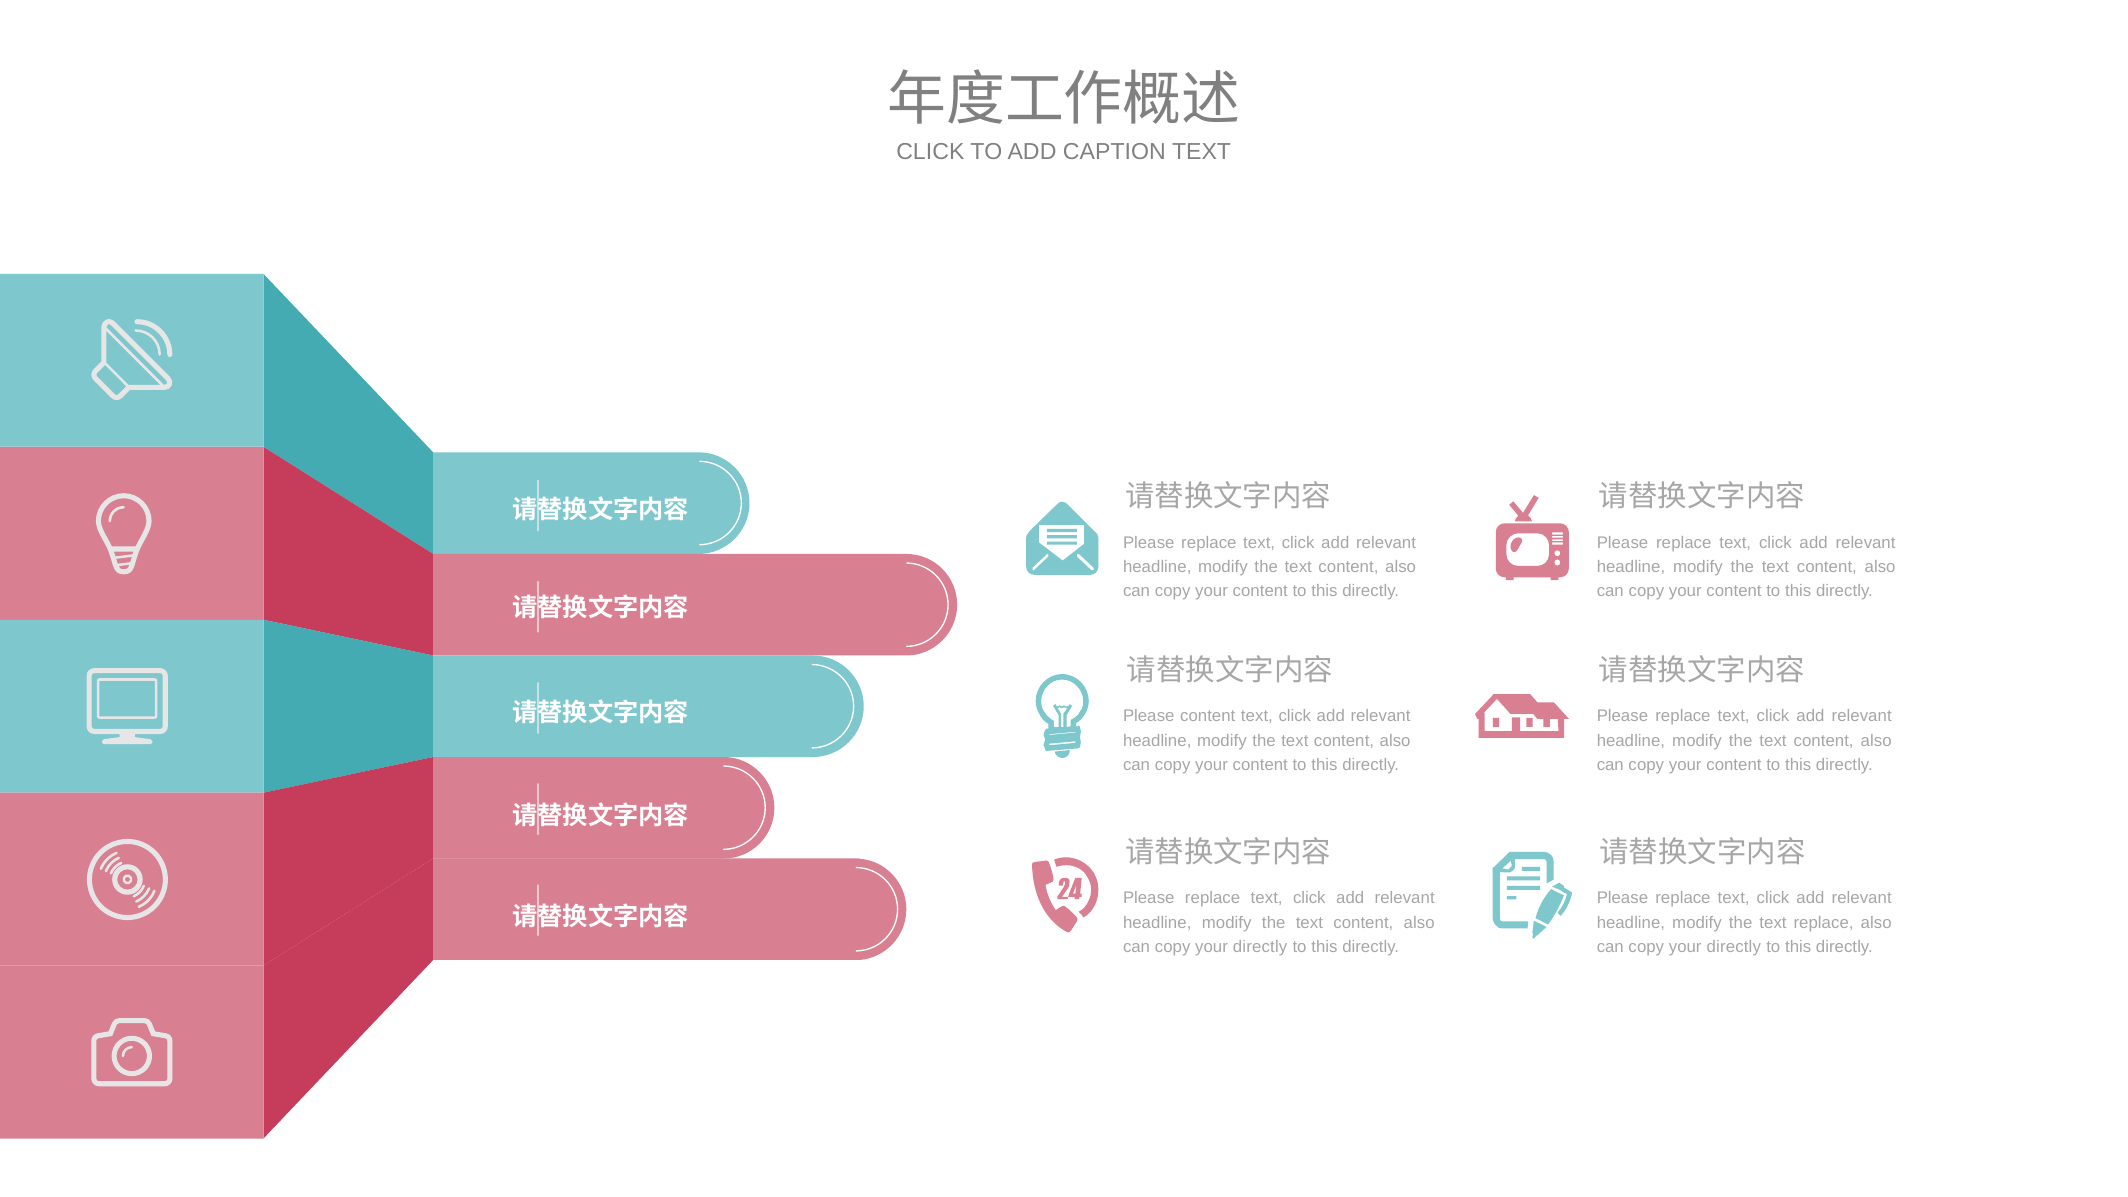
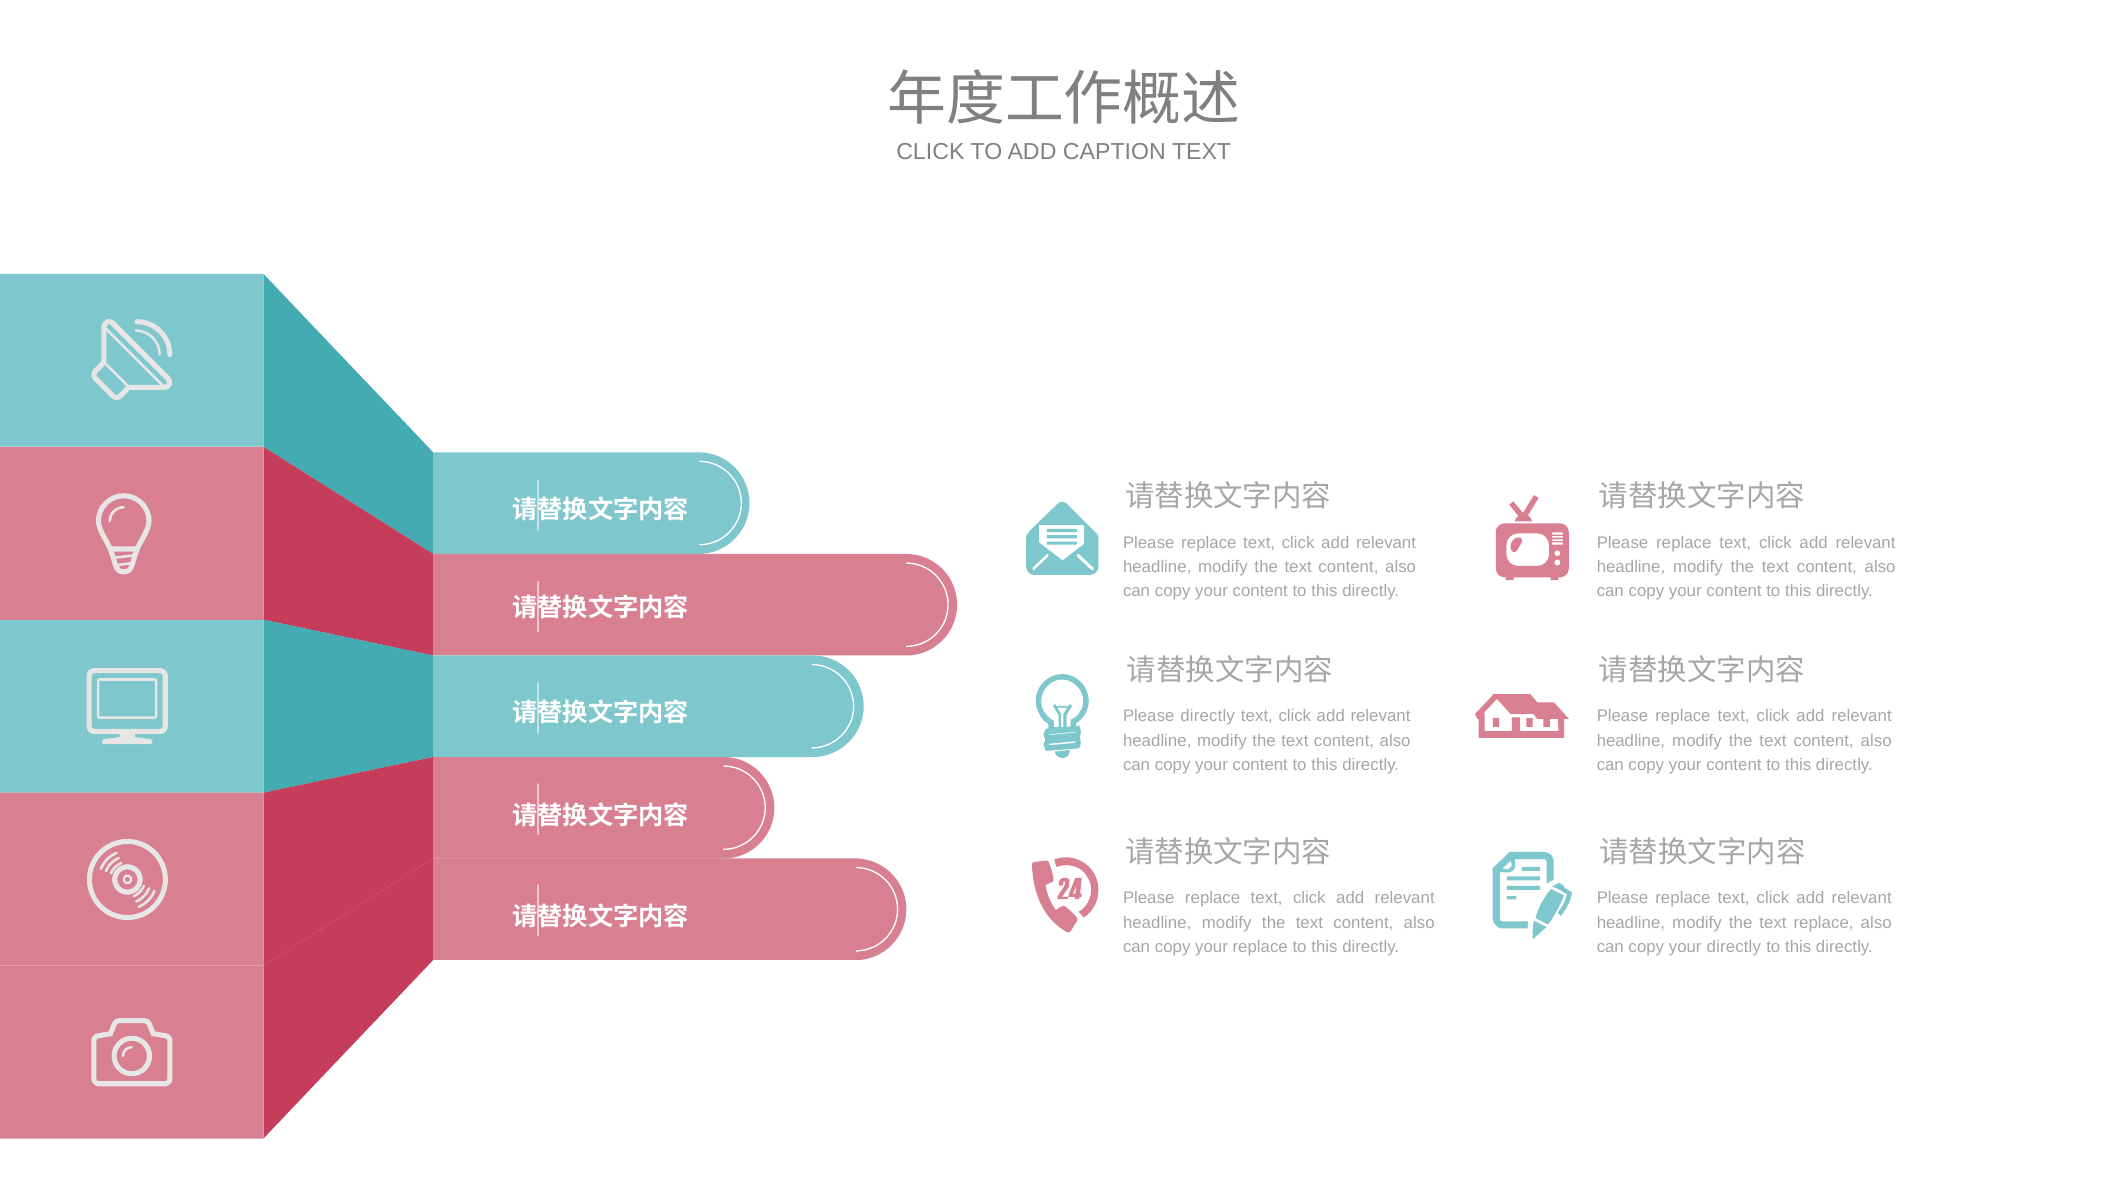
Please content: content -> directly
directly at (1260, 947): directly -> replace
